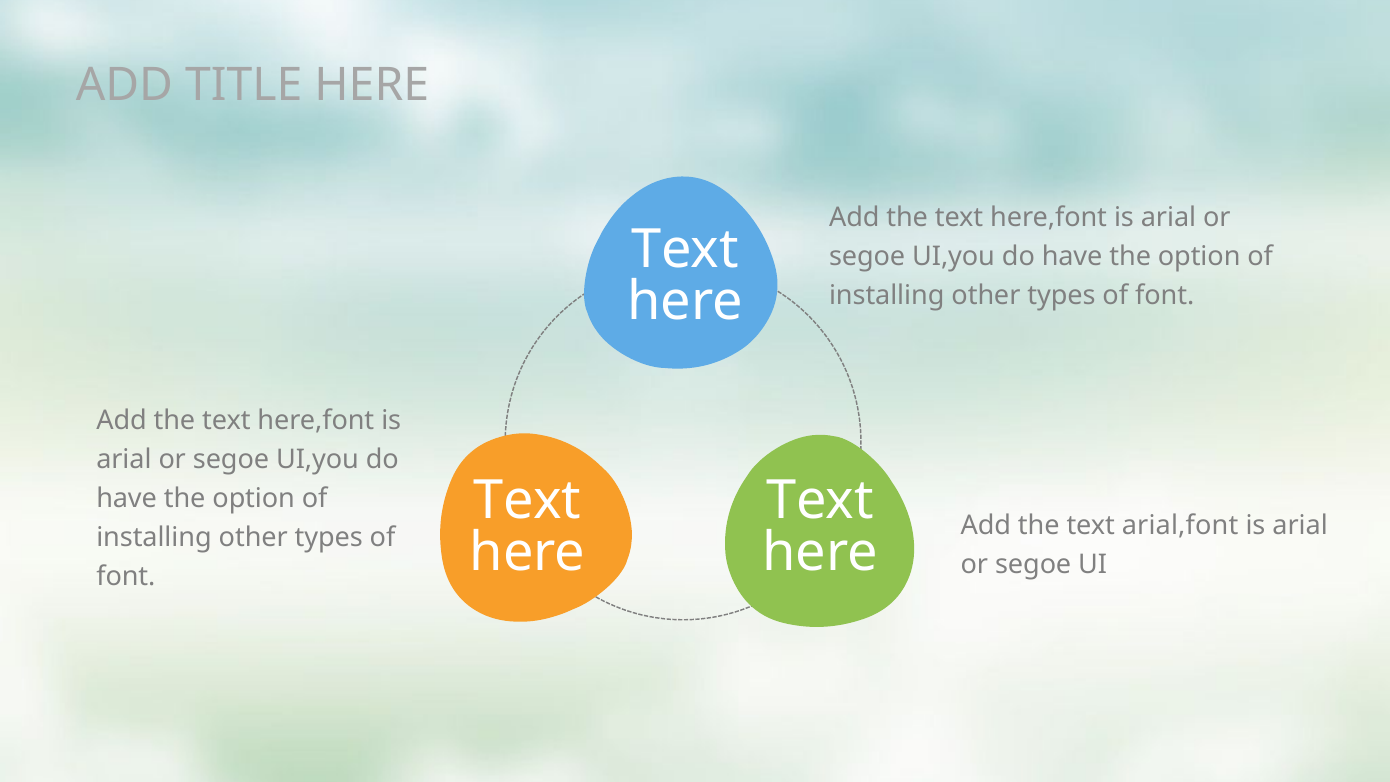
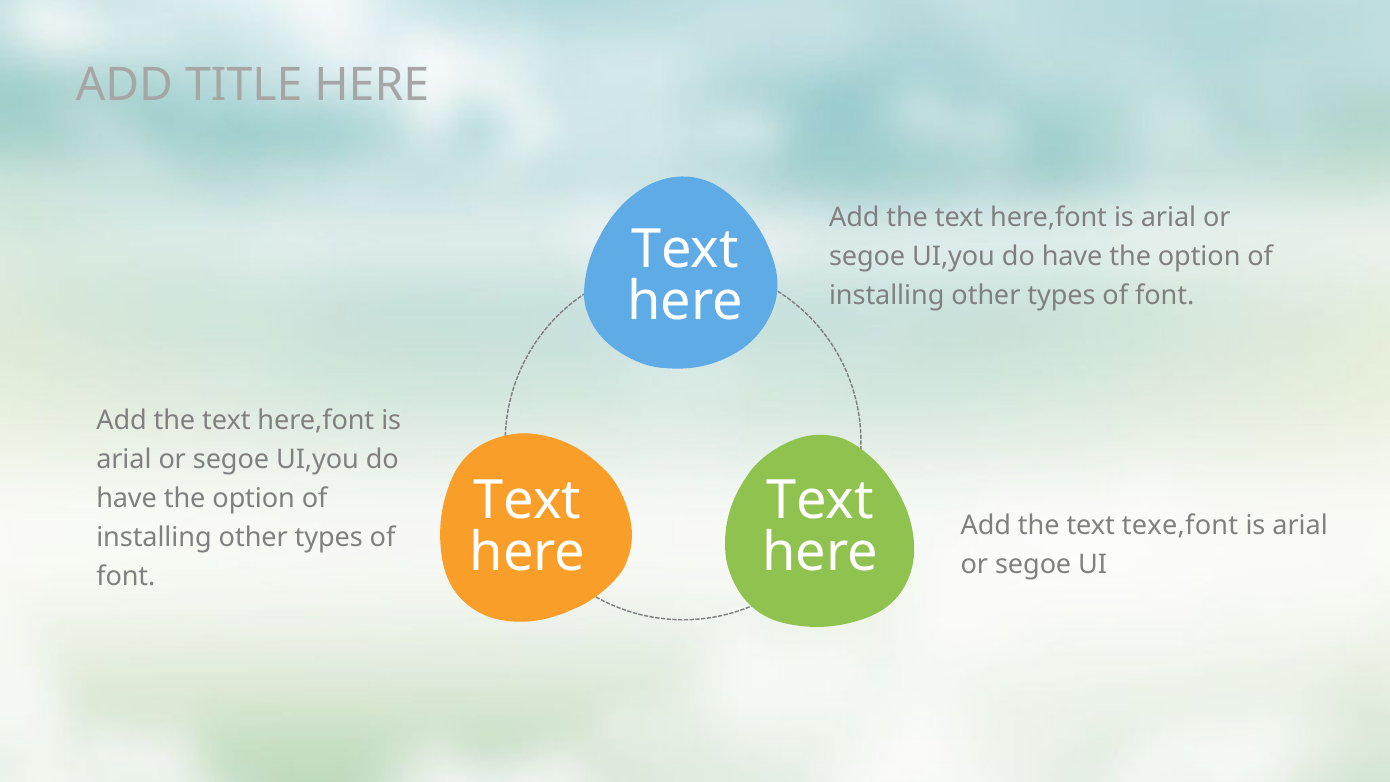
arial,font: arial,font -> texe,font
